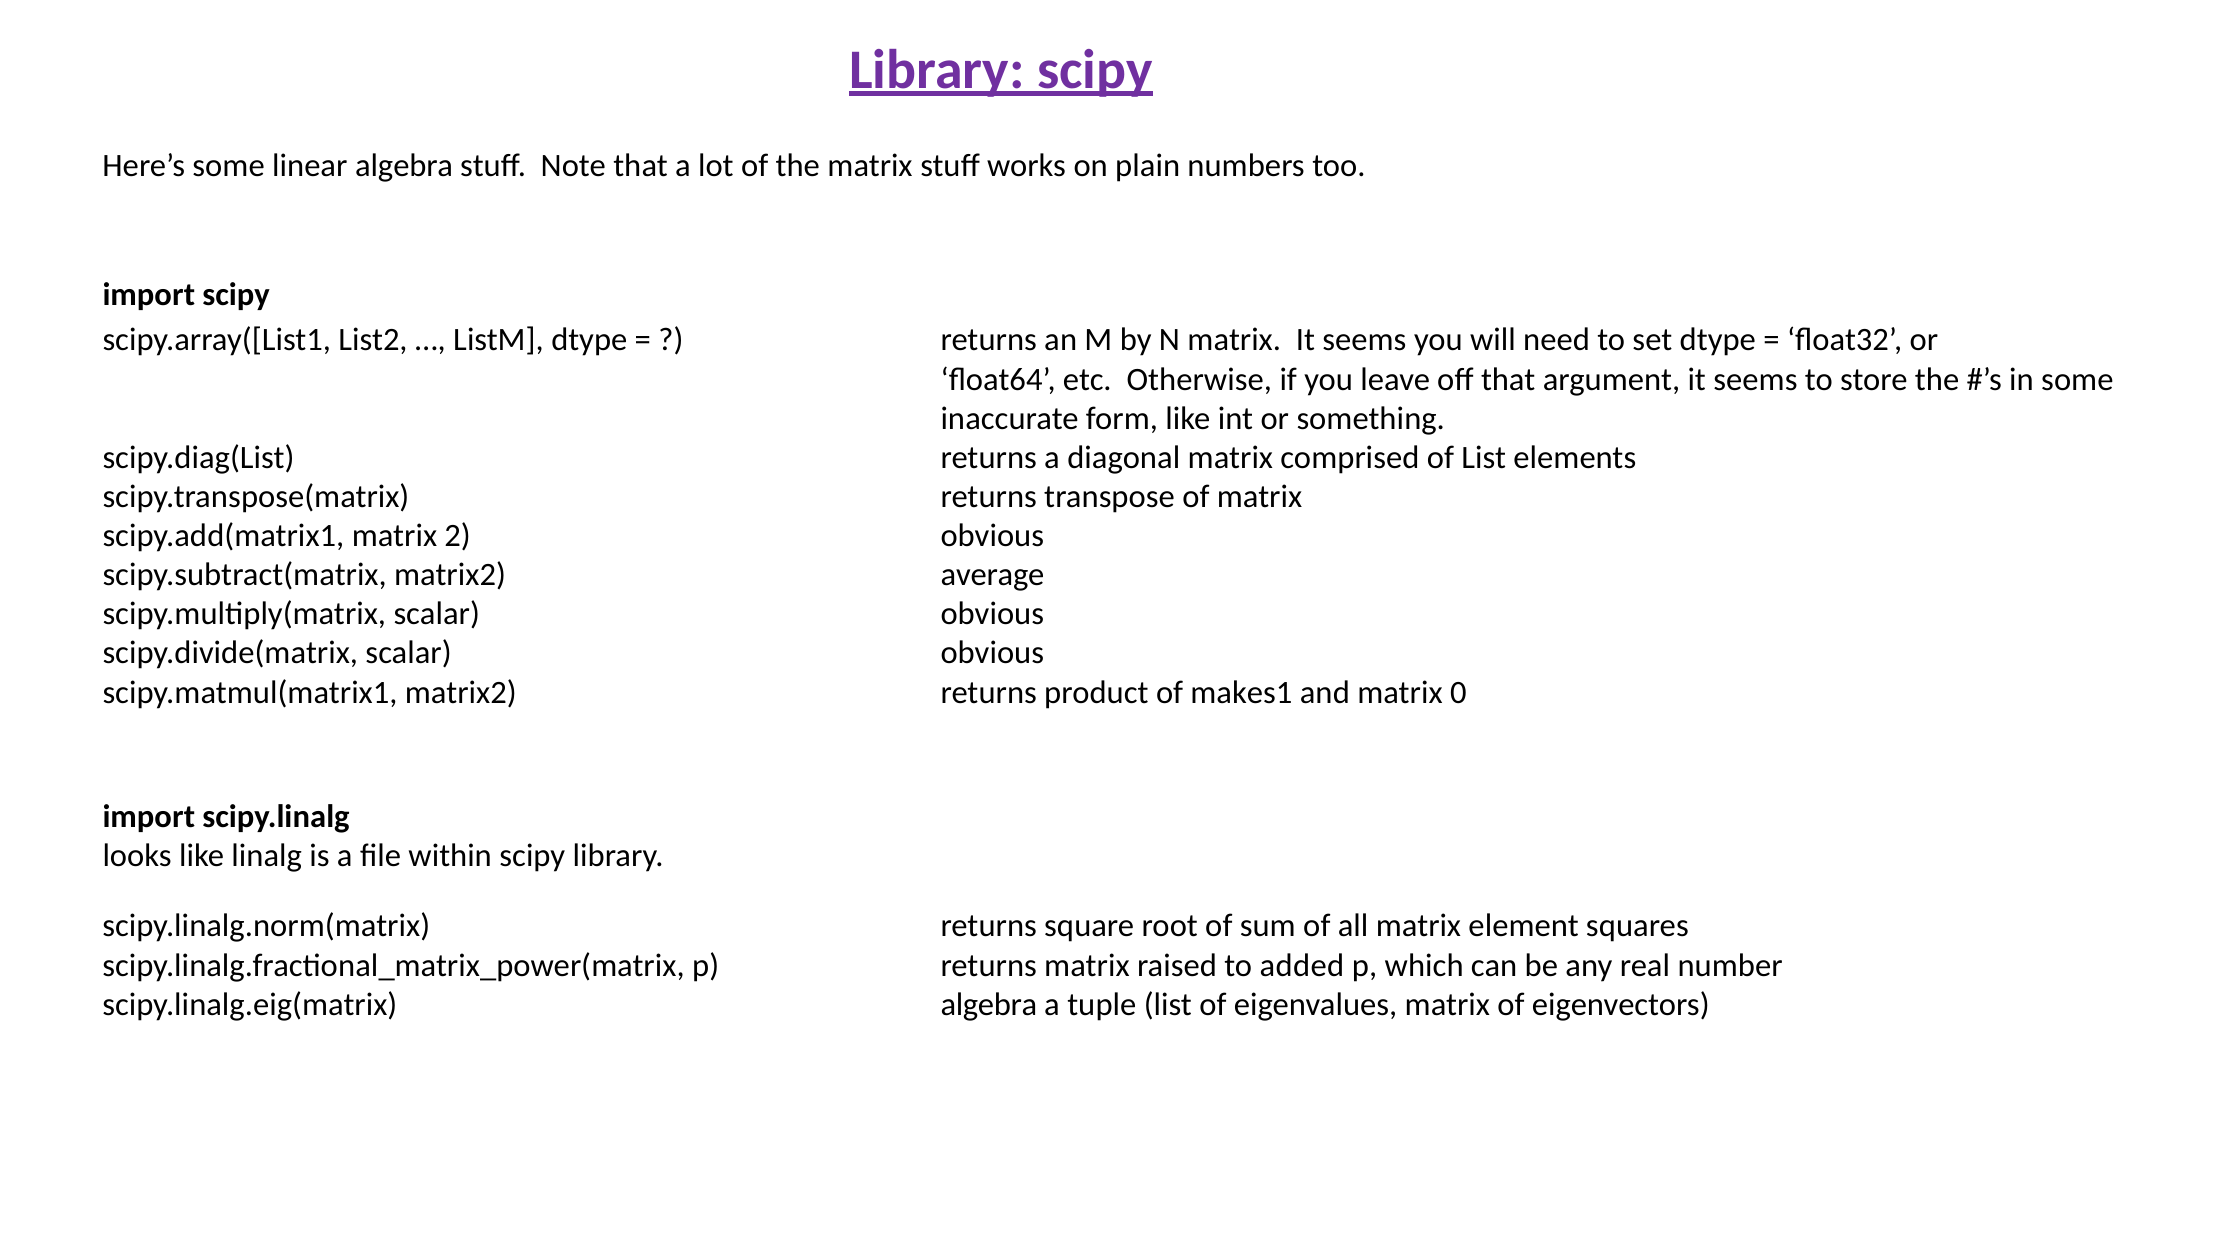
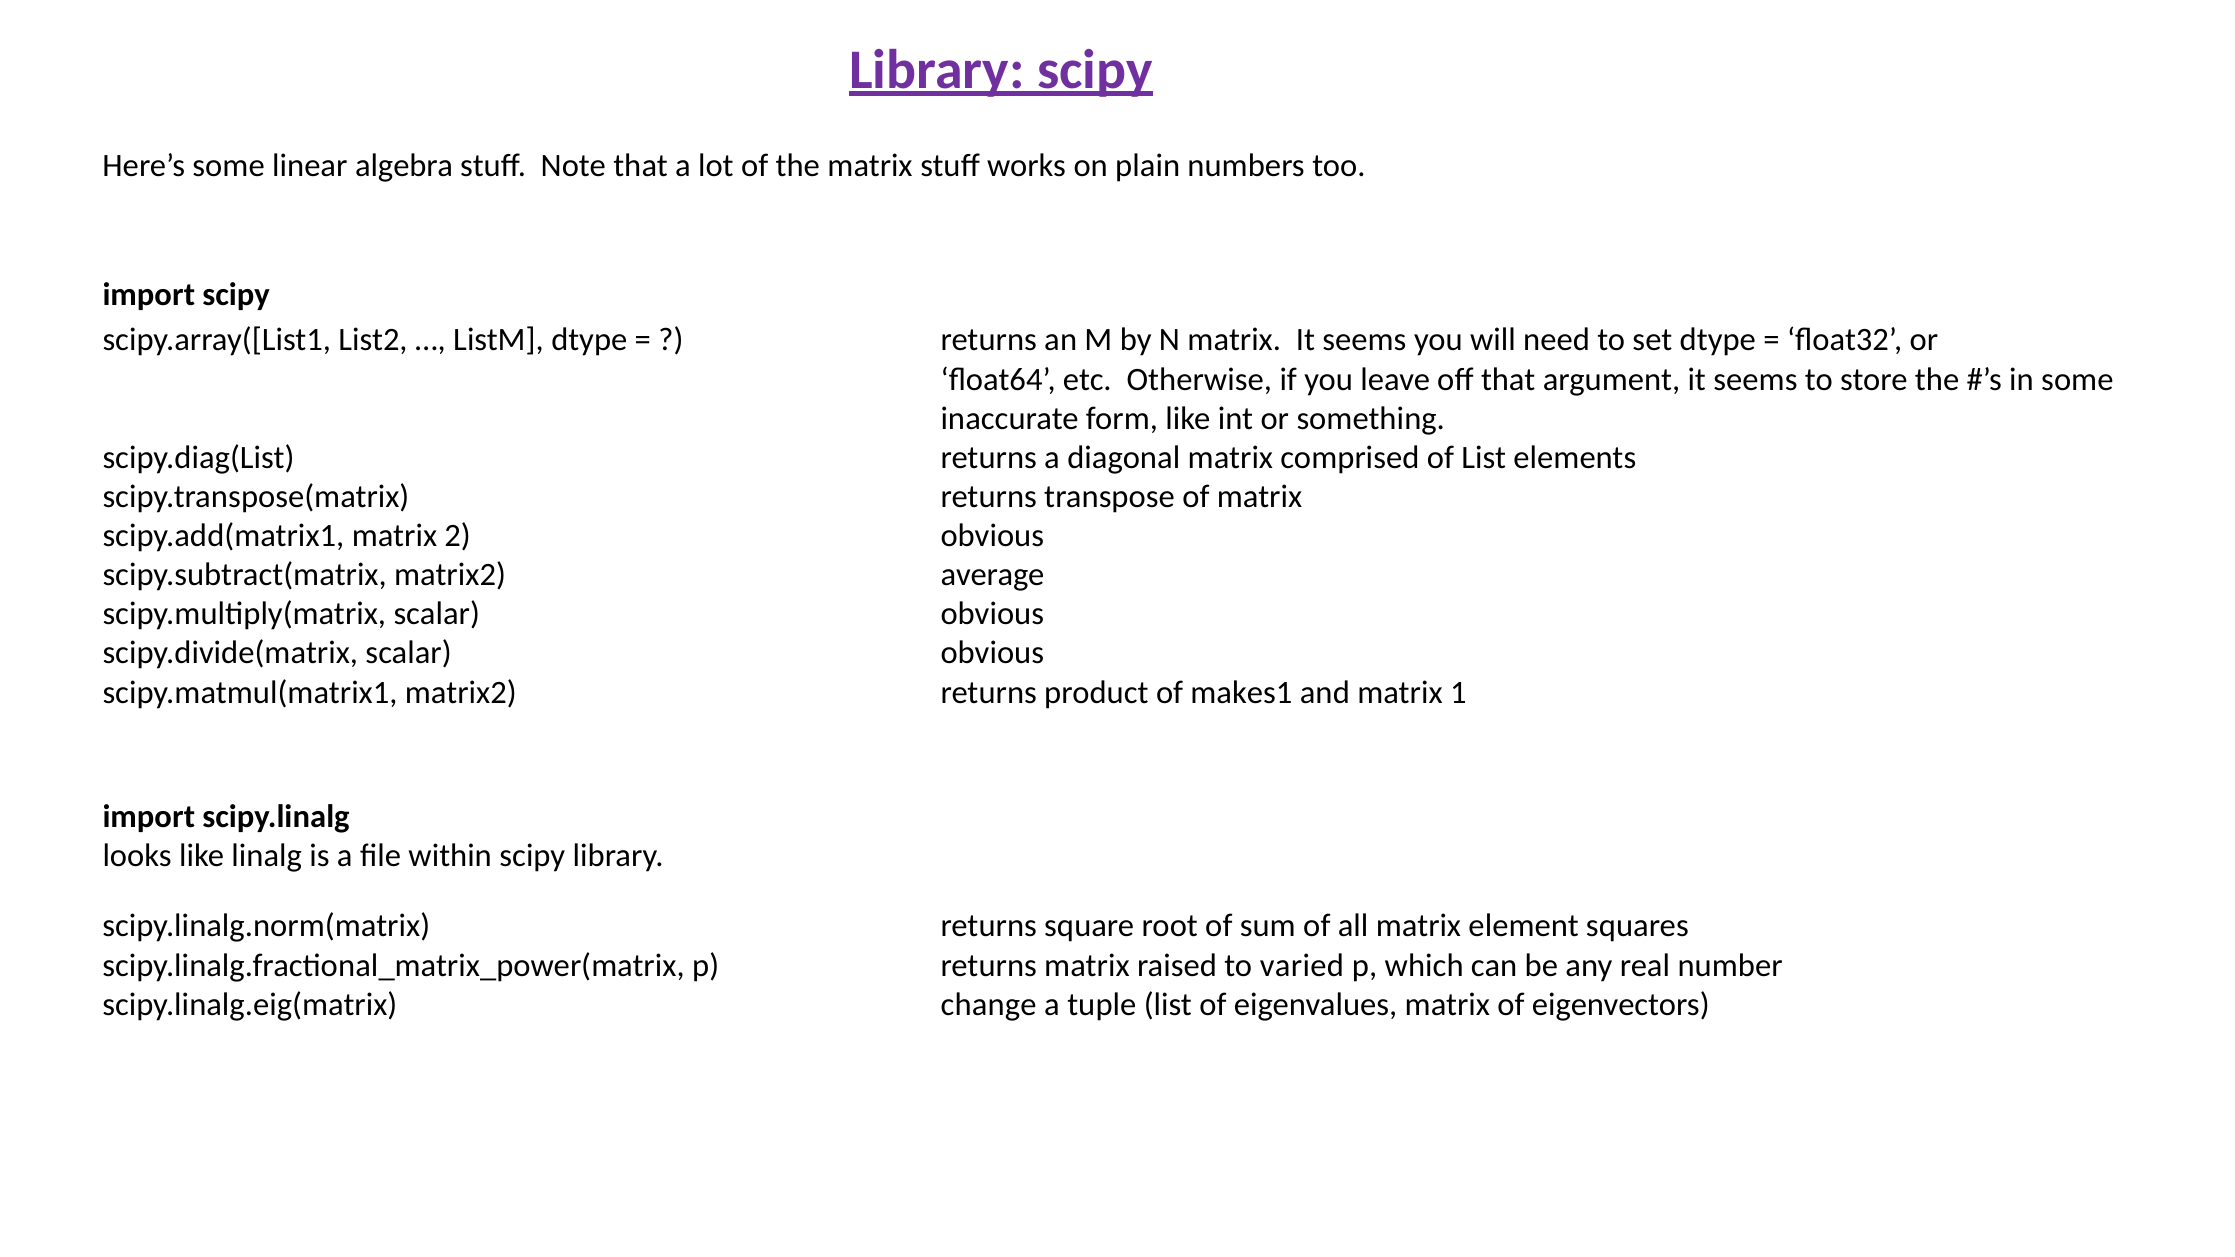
0: 0 -> 1
added: added -> varied
scipy.linalg.eig(matrix algebra: algebra -> change
